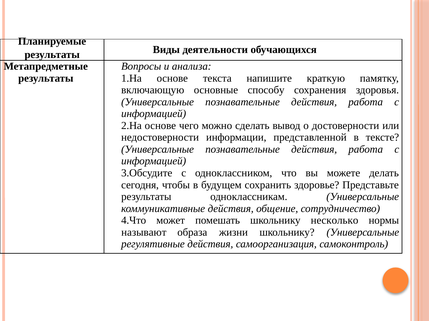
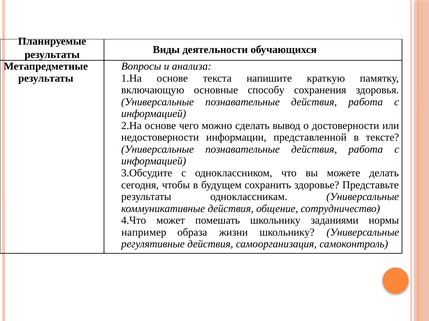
несколько: несколько -> заданиями
называют: называют -> например
